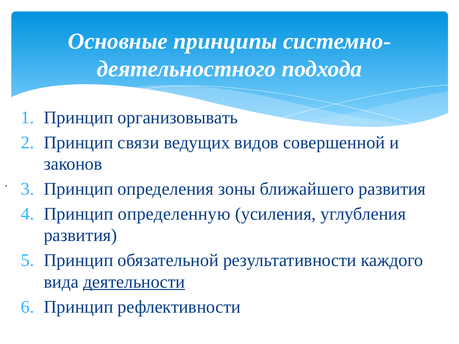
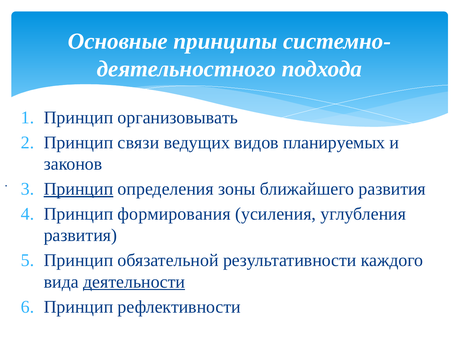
совершенной: совершенной -> планируемых
Принцип at (79, 189) underline: none -> present
определенную: определенную -> формирования
